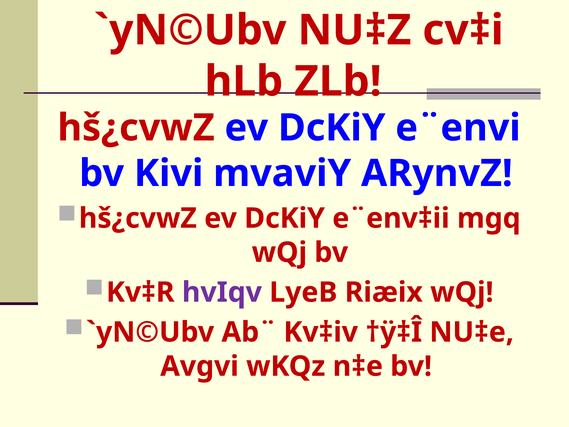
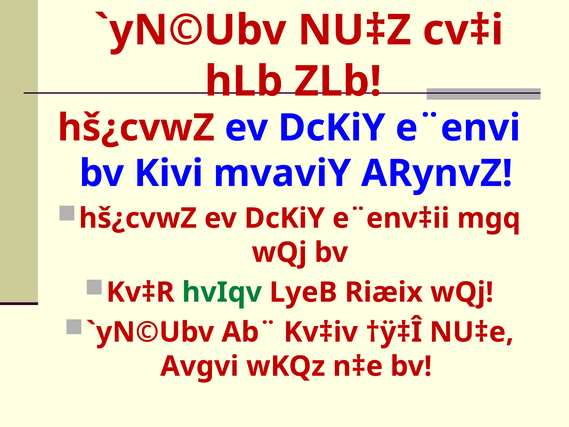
hvIqv colour: purple -> green
